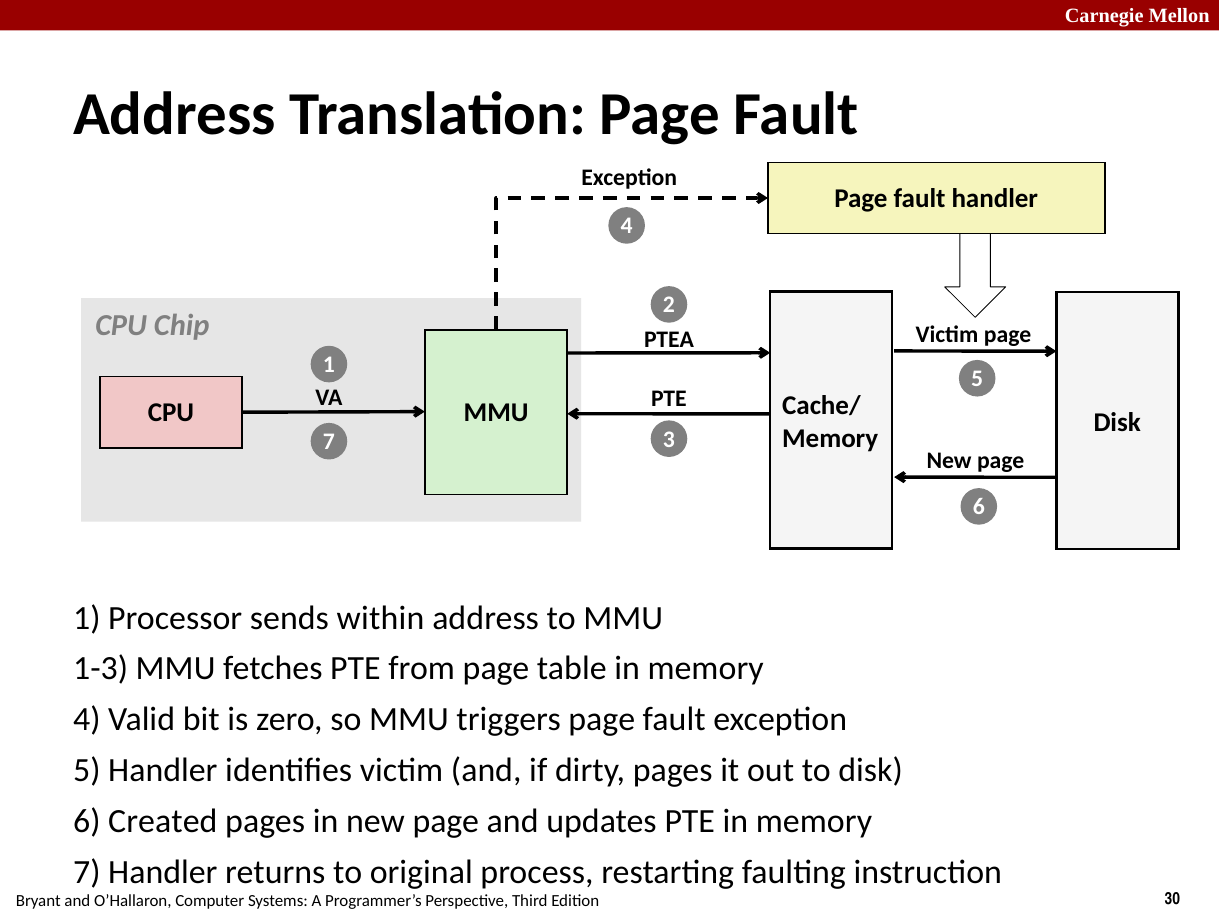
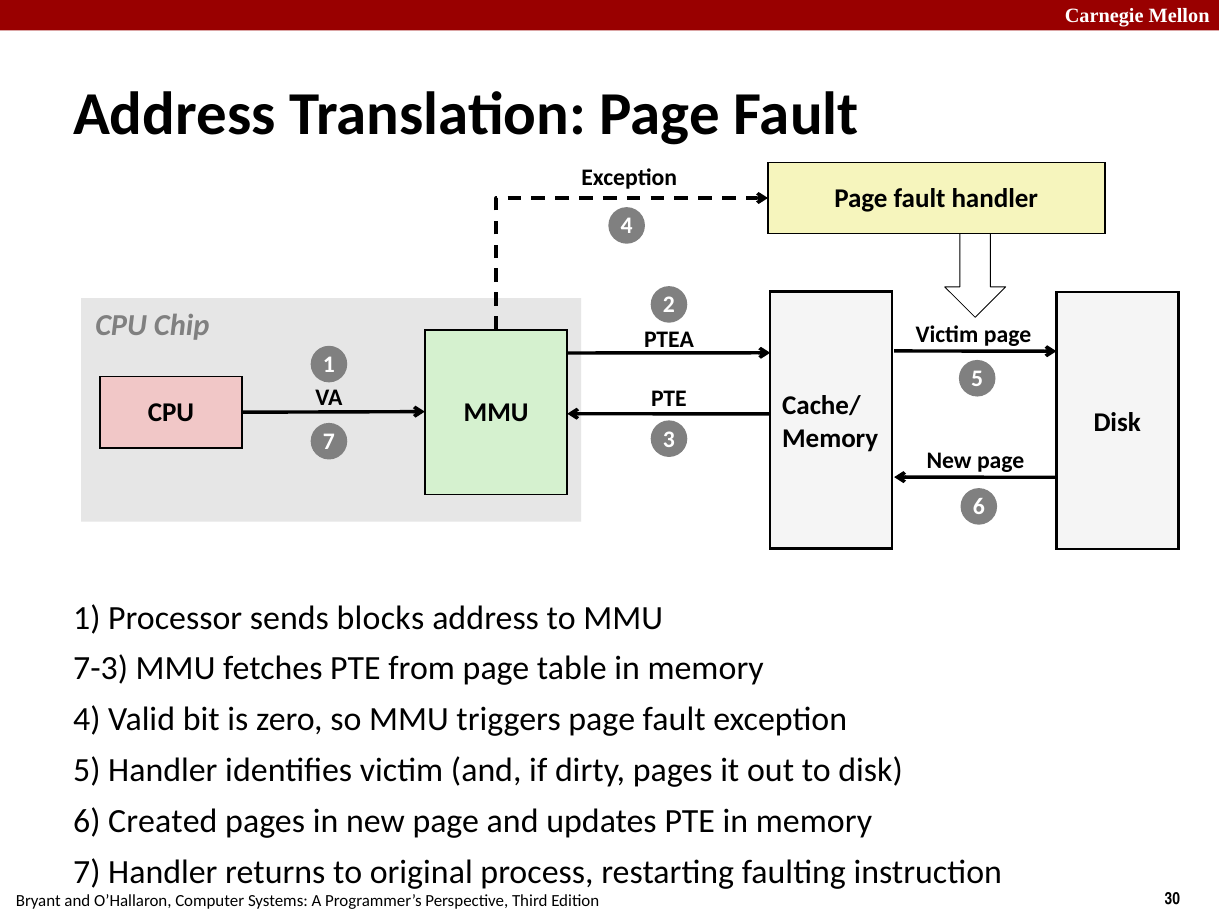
within: within -> blocks
1-3: 1-3 -> 7-3
